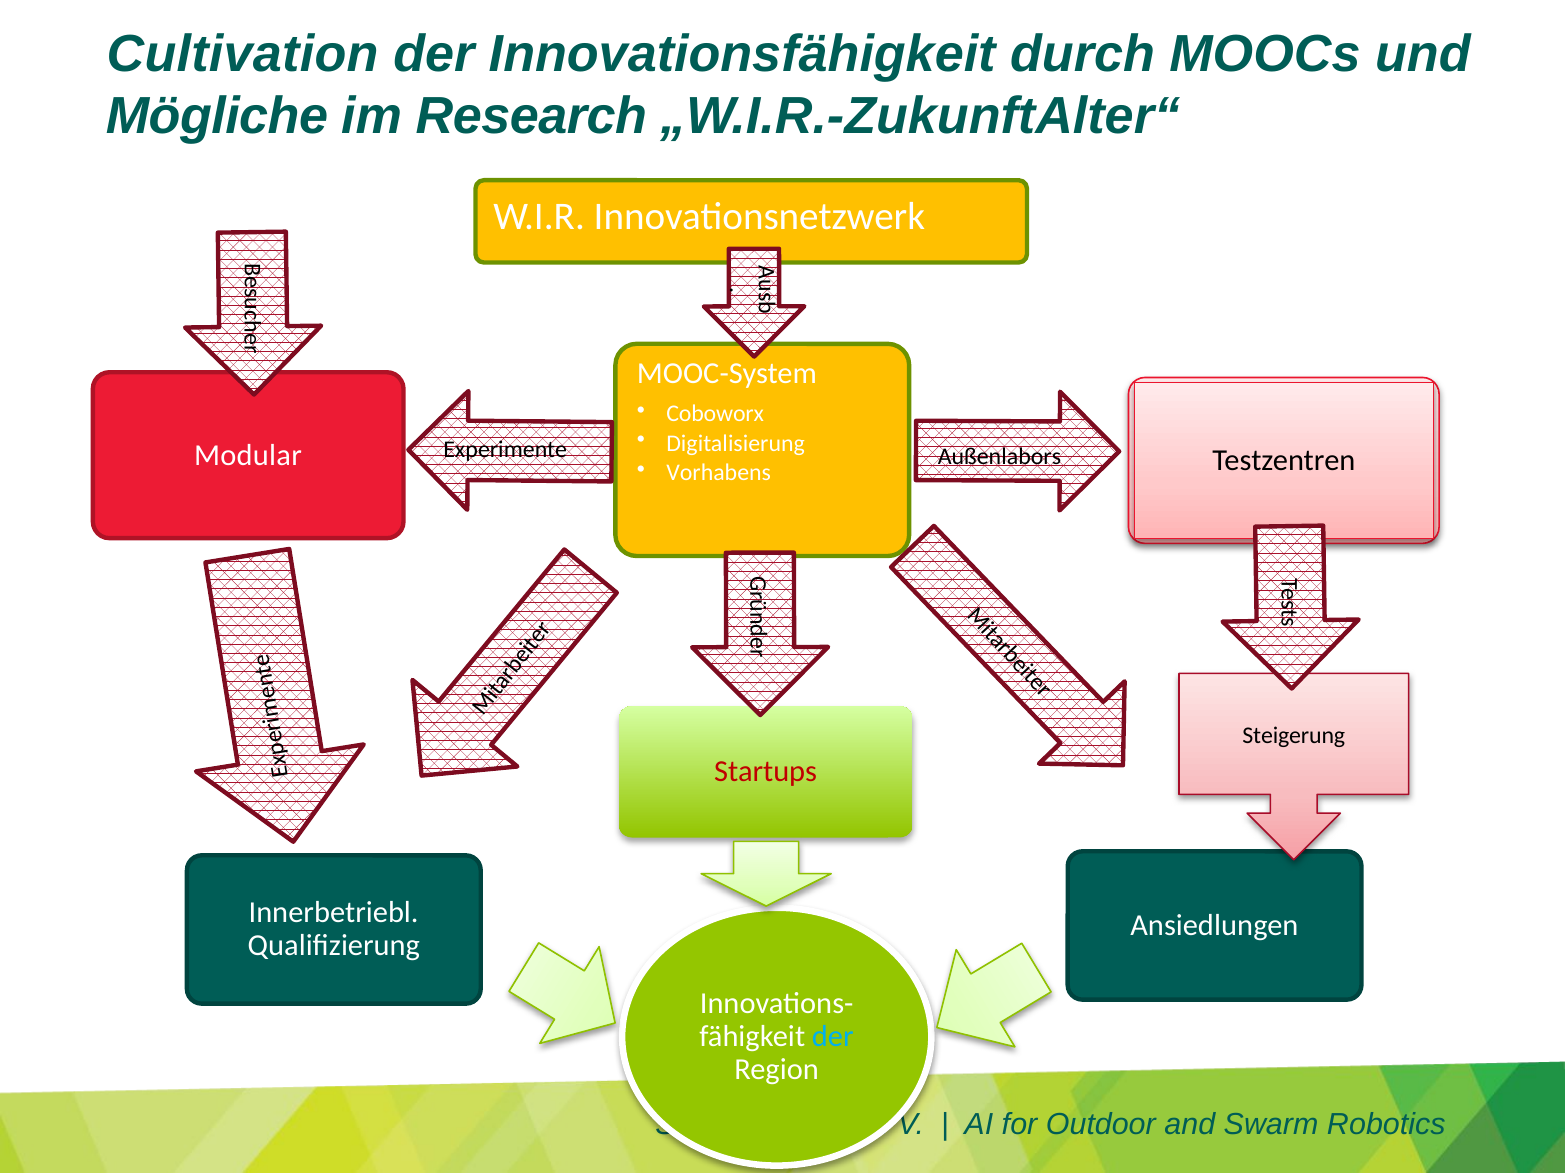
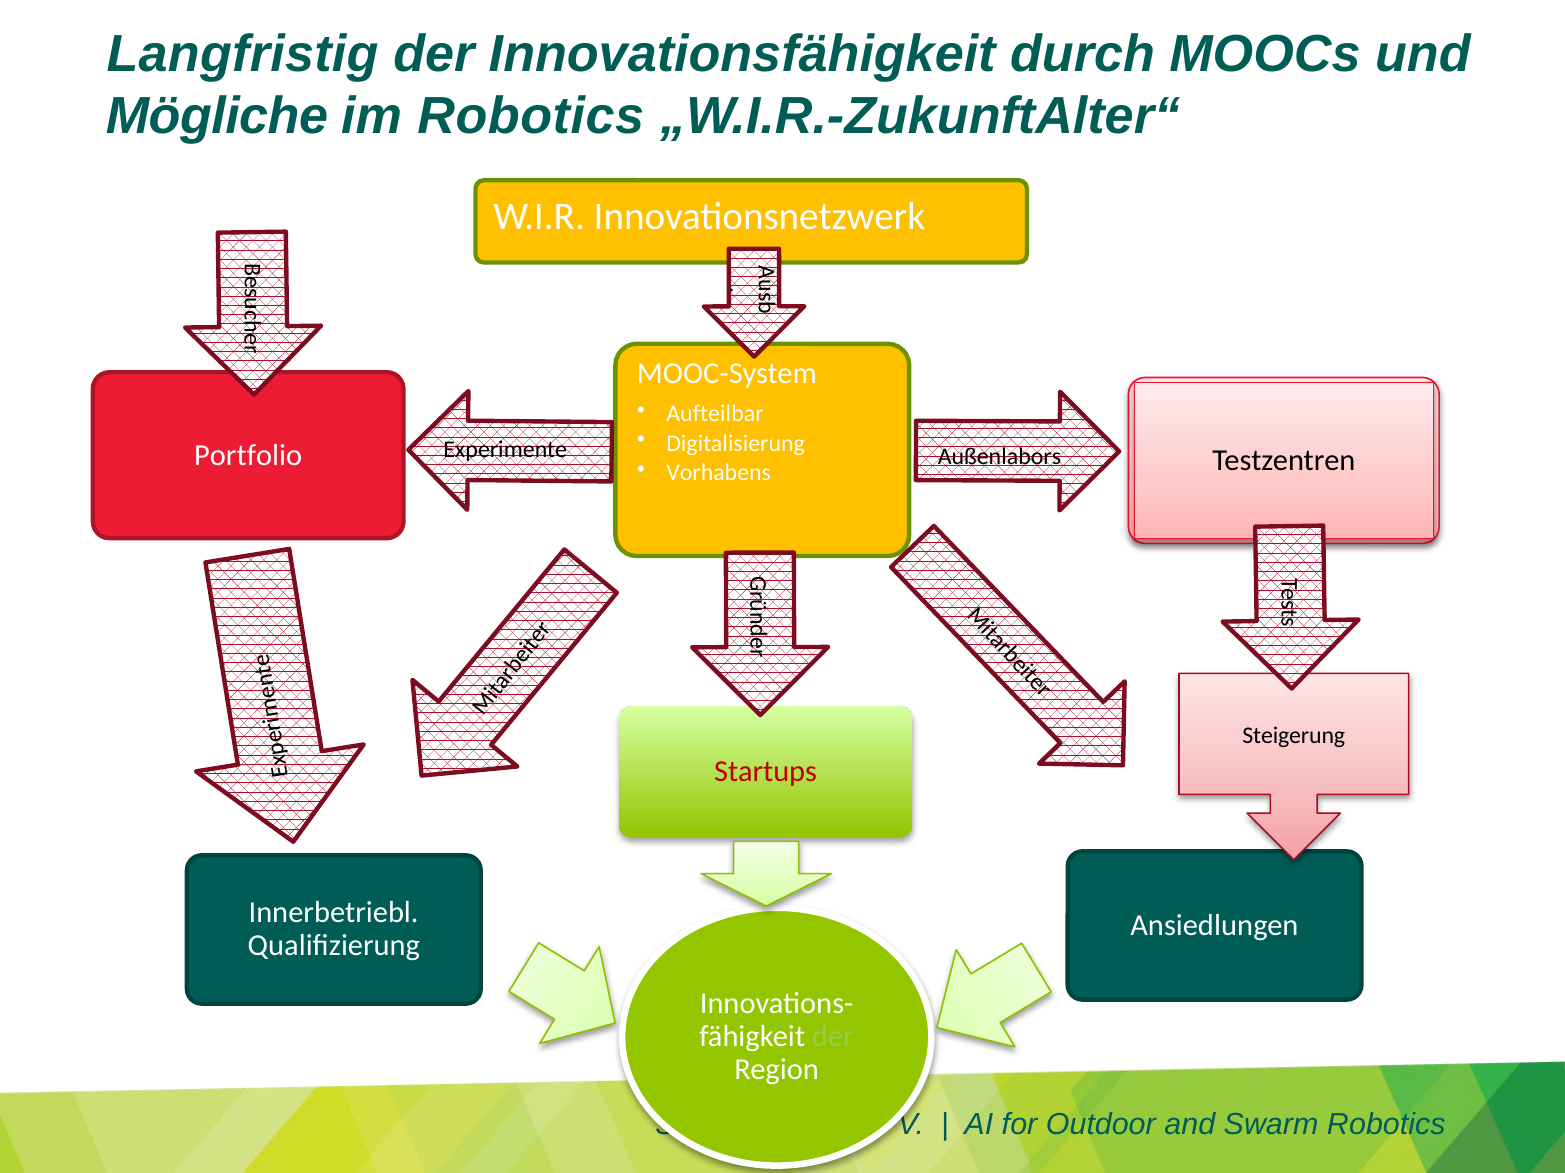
Cultivation: Cultivation -> Langfristig
im Research: Research -> Robotics
Coboworx: Coboworx -> Aufteilbar
Modular: Modular -> Portfolio
der at (833, 1037) colour: light blue -> light green
